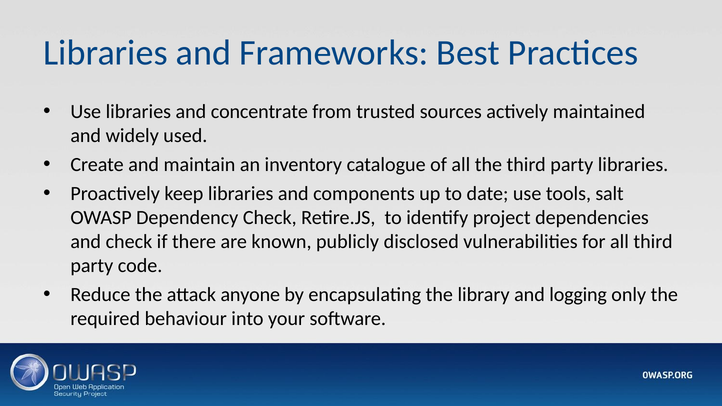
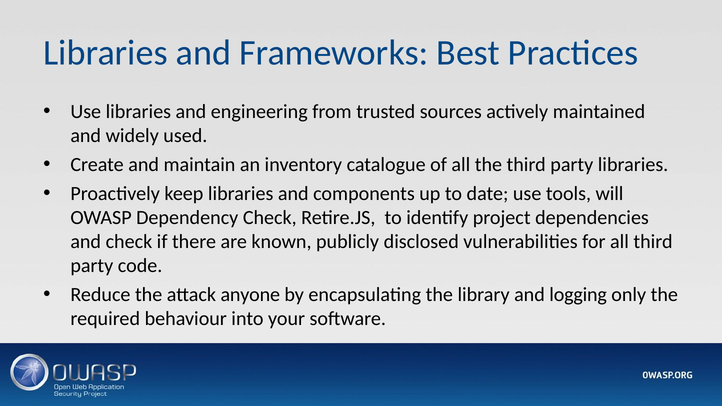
concentrate: concentrate -> engineering
salt: salt -> will
